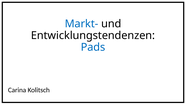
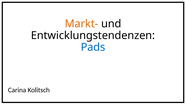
Markt- colour: blue -> orange
